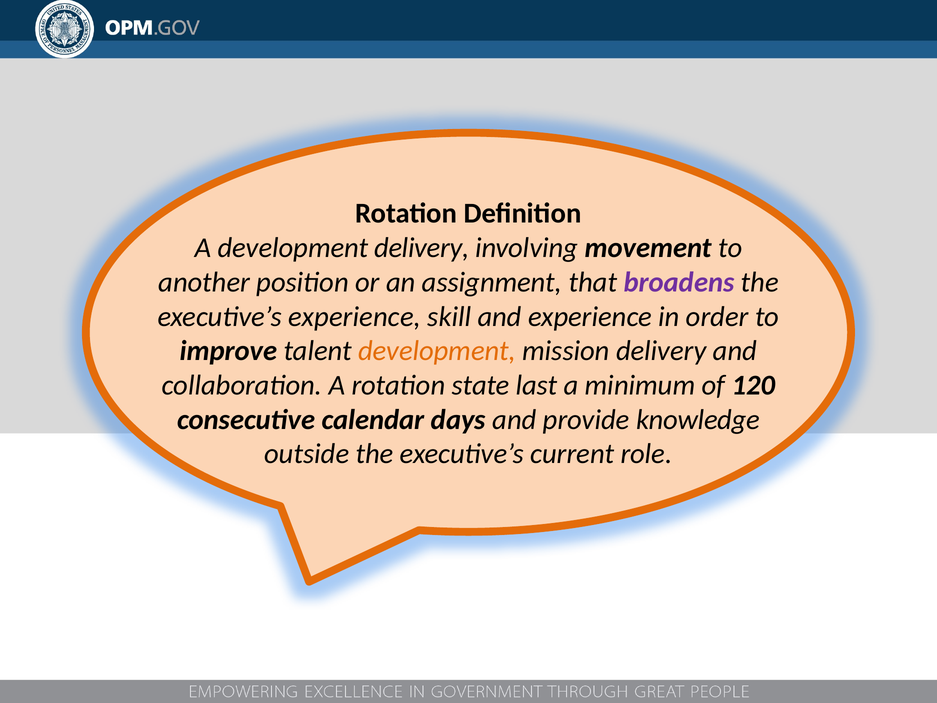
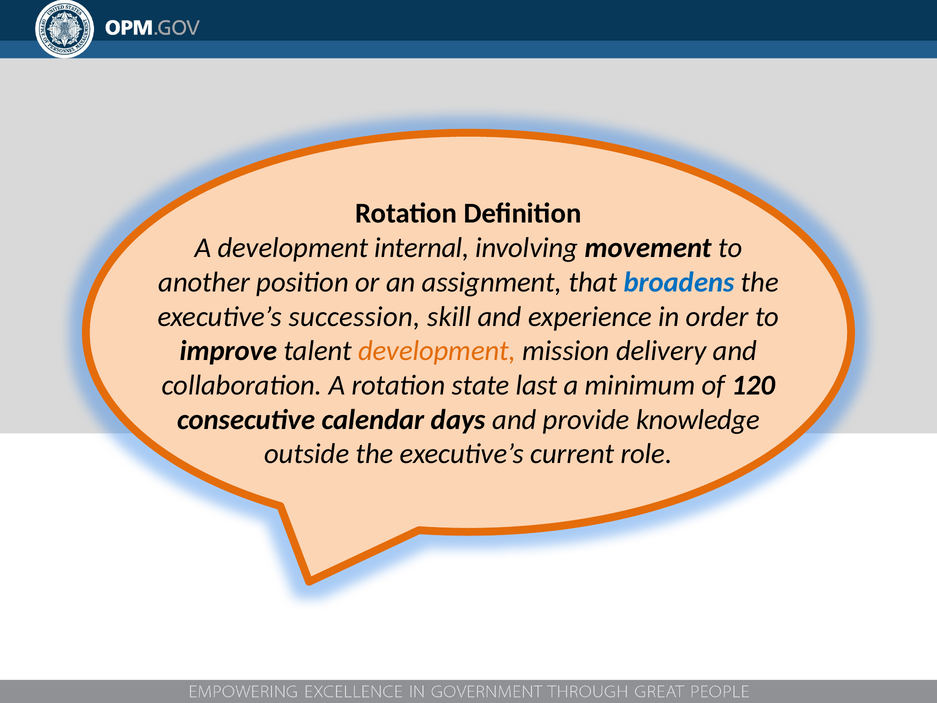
development delivery: delivery -> internal
broadens colour: purple -> blue
executive’s experience: experience -> succession
